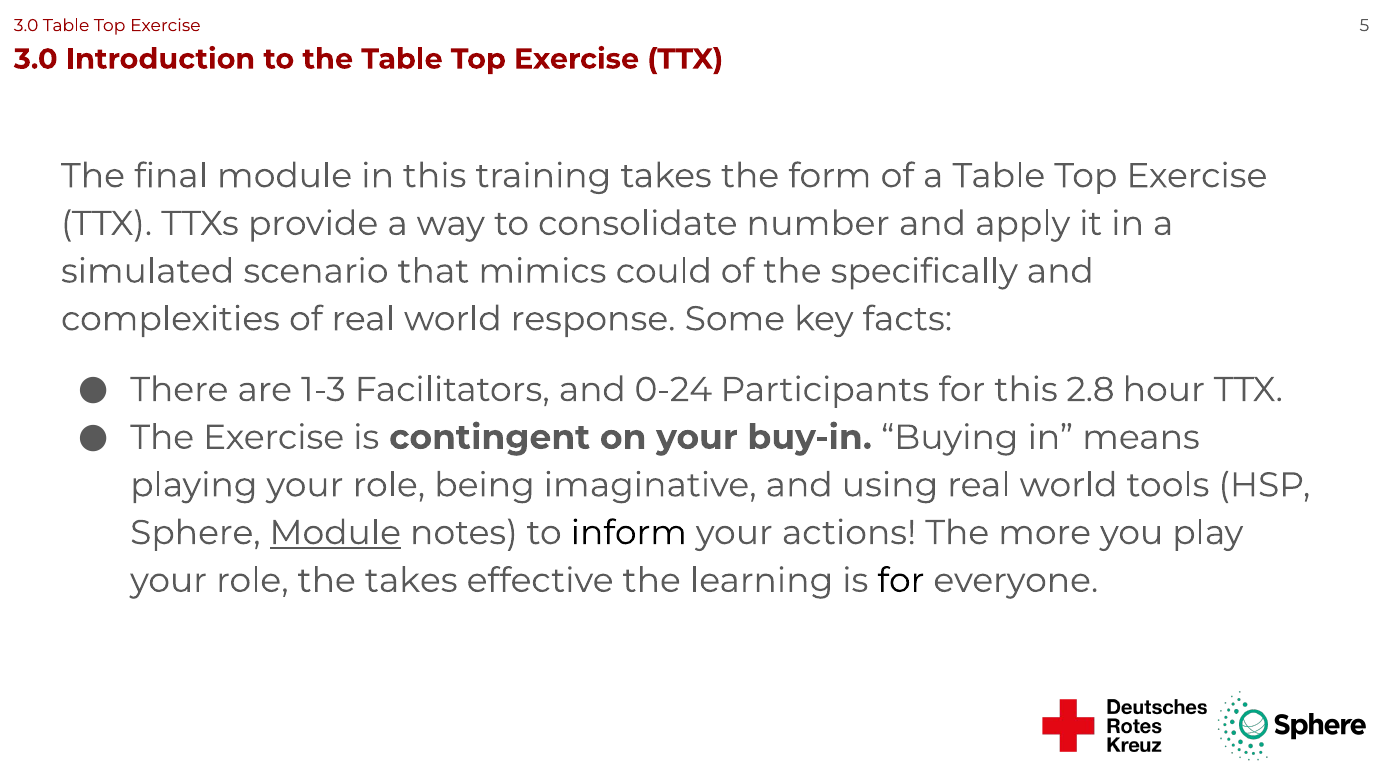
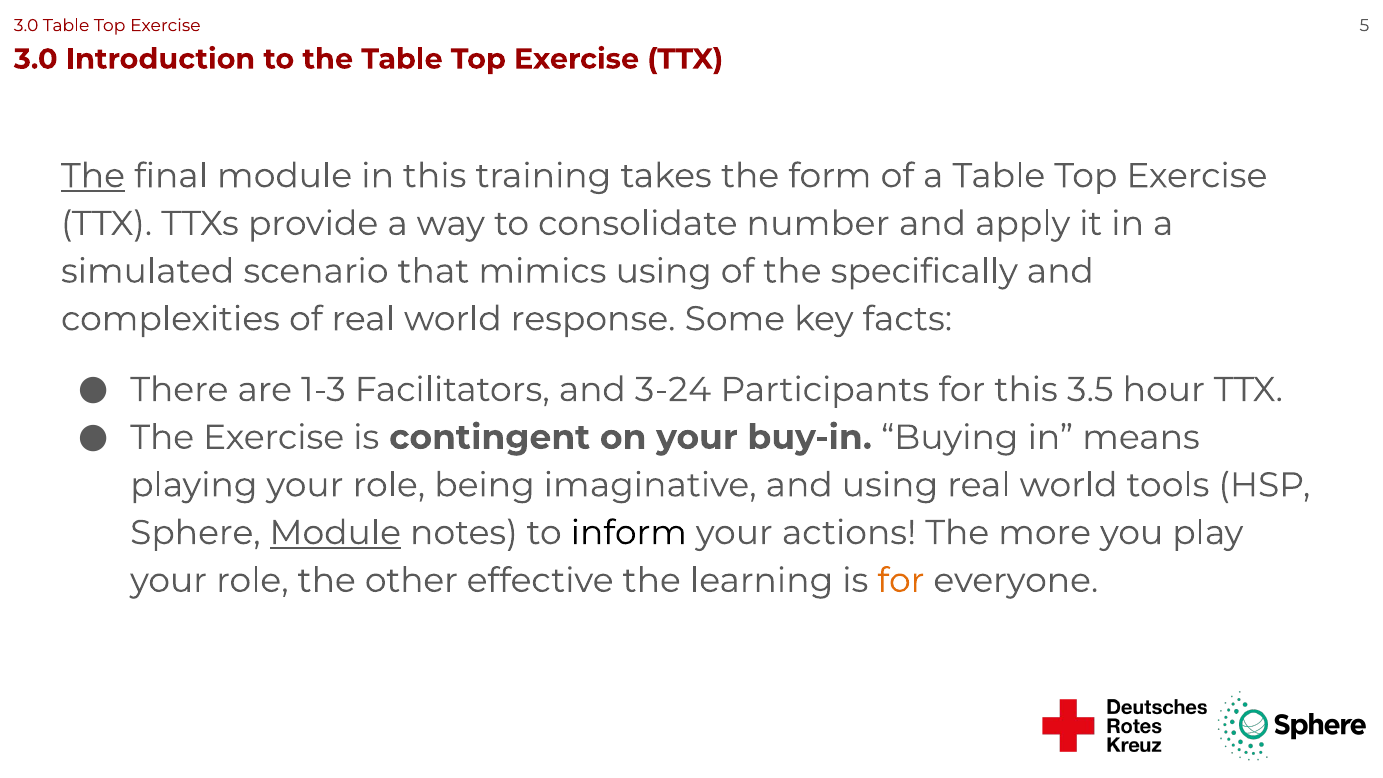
The at (93, 176) underline: none -> present
mimics could: could -> using
0-24: 0-24 -> 3-24
2.8: 2.8 -> 3.5
the takes: takes -> other
for at (901, 580) colour: black -> orange
